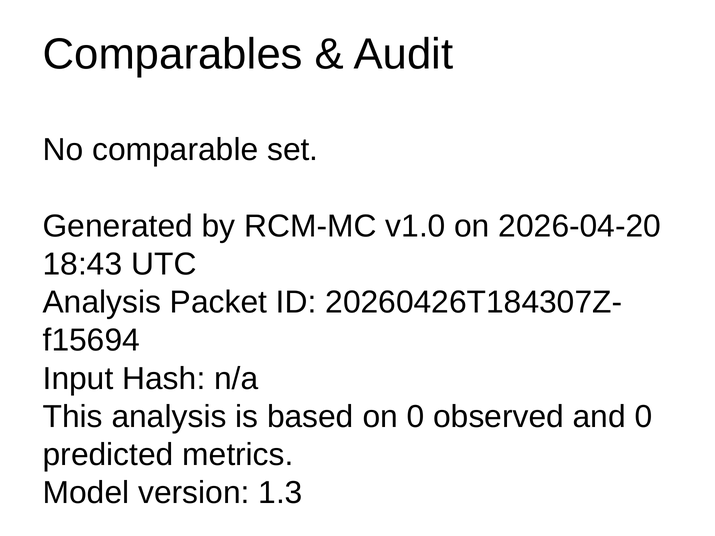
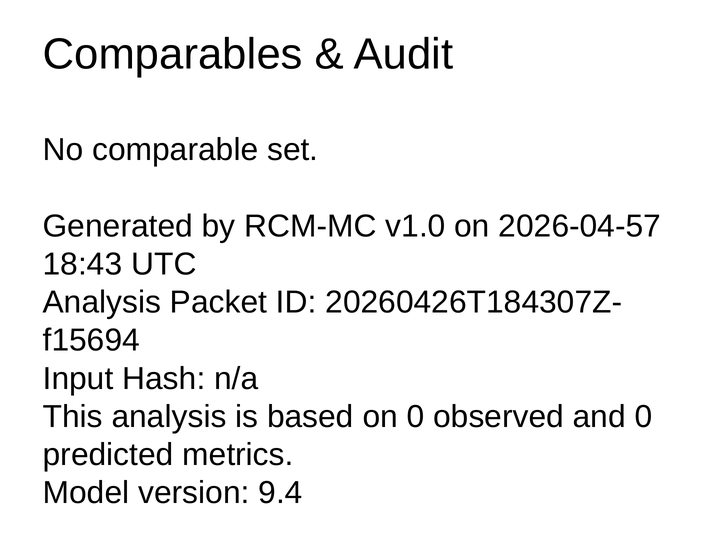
2026-04-20: 2026-04-20 -> 2026-04-57
1.3: 1.3 -> 9.4
